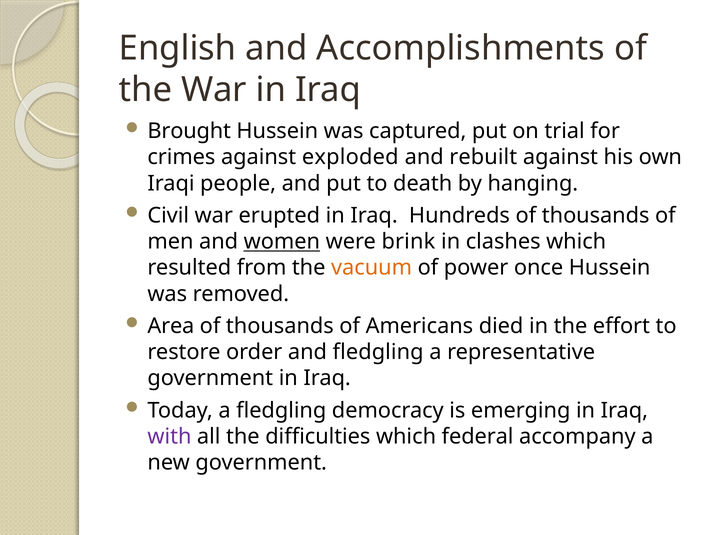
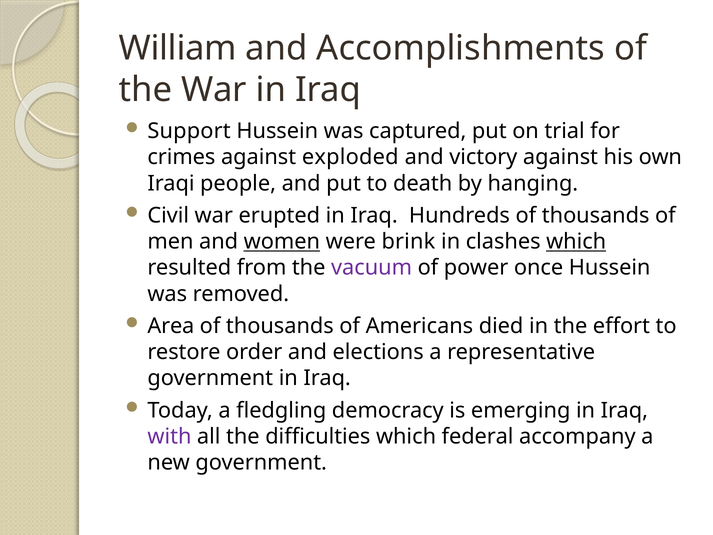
English: English -> William
Brought: Brought -> Support
rebuilt: rebuilt -> victory
which at (576, 241) underline: none -> present
vacuum colour: orange -> purple
and fledgling: fledgling -> elections
